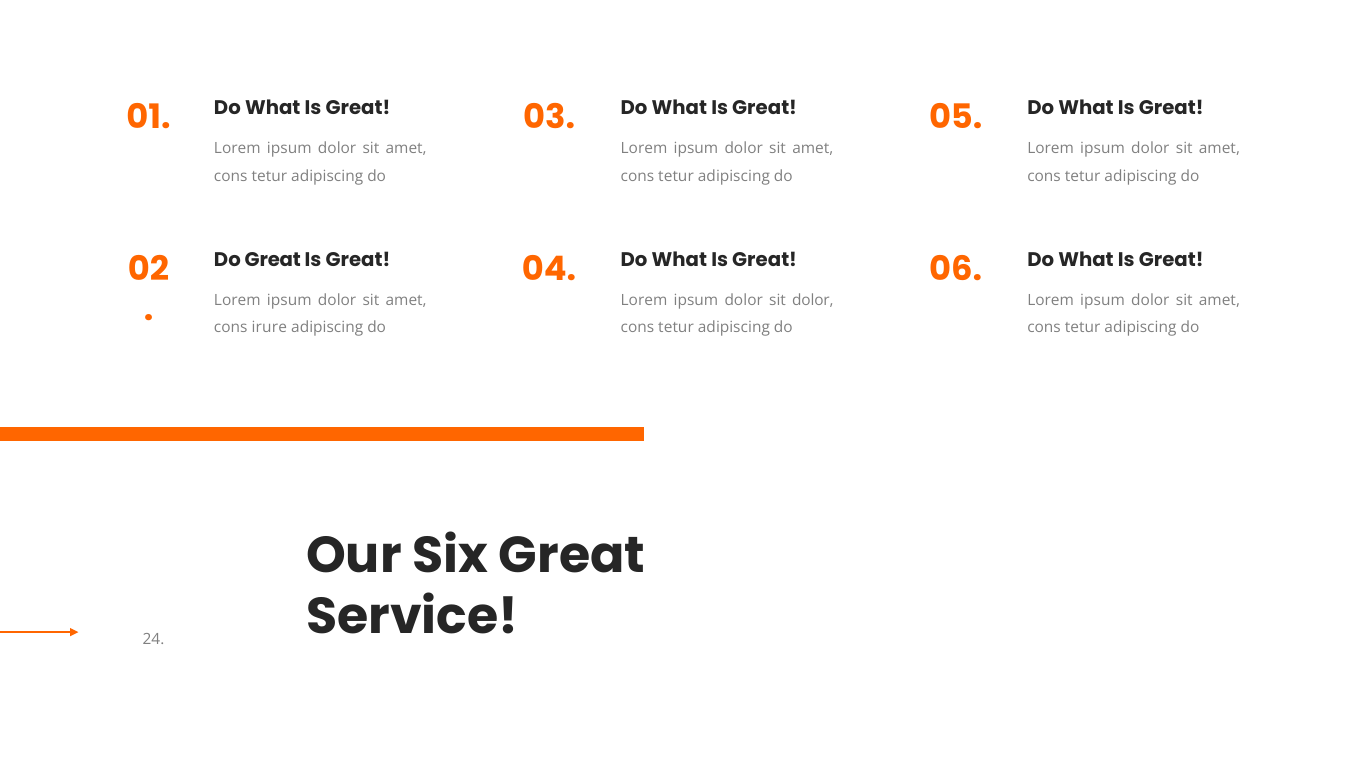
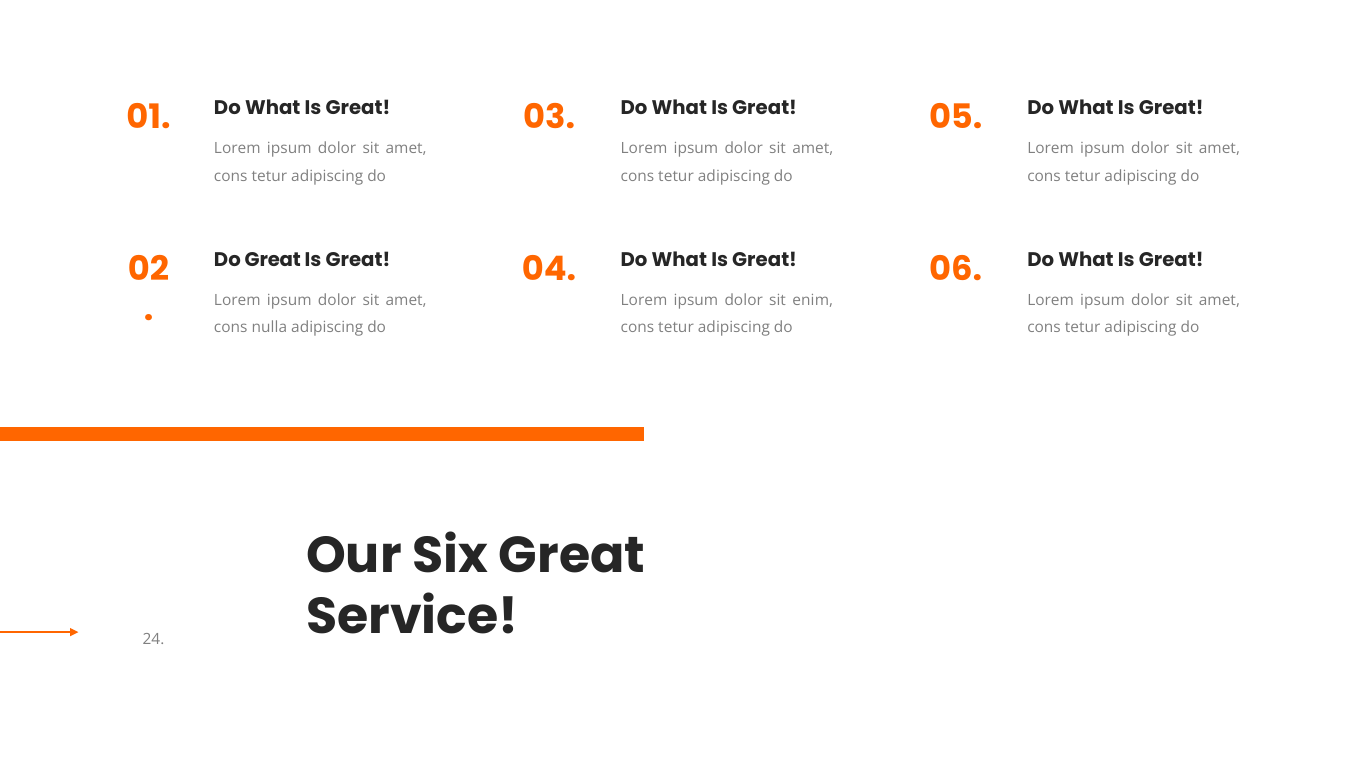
sit dolor: dolor -> enim
irure: irure -> nulla
